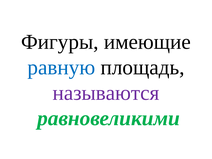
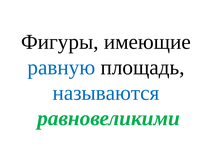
называются colour: purple -> blue
